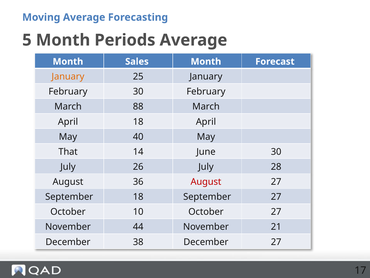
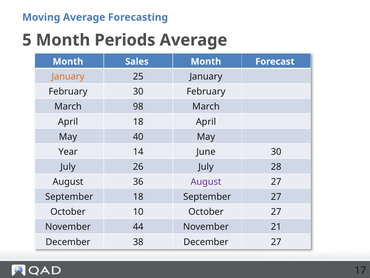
88: 88 -> 98
That: That -> Year
August at (206, 181) colour: red -> purple
